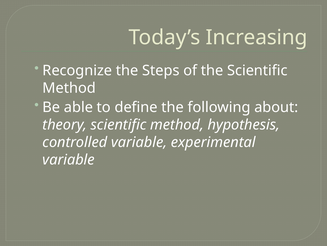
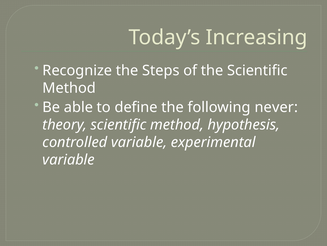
about: about -> never
